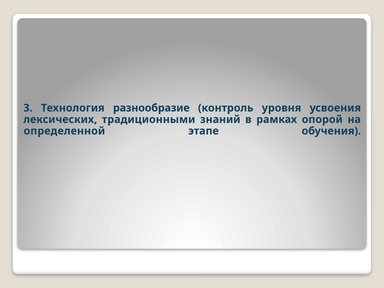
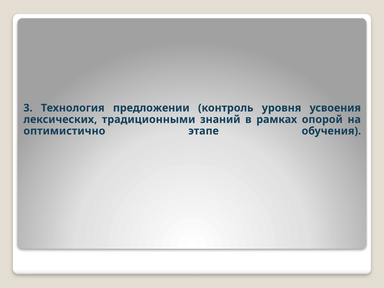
разнообразие: разнообразие -> предложении
определенной: определенной -> оптимистично
